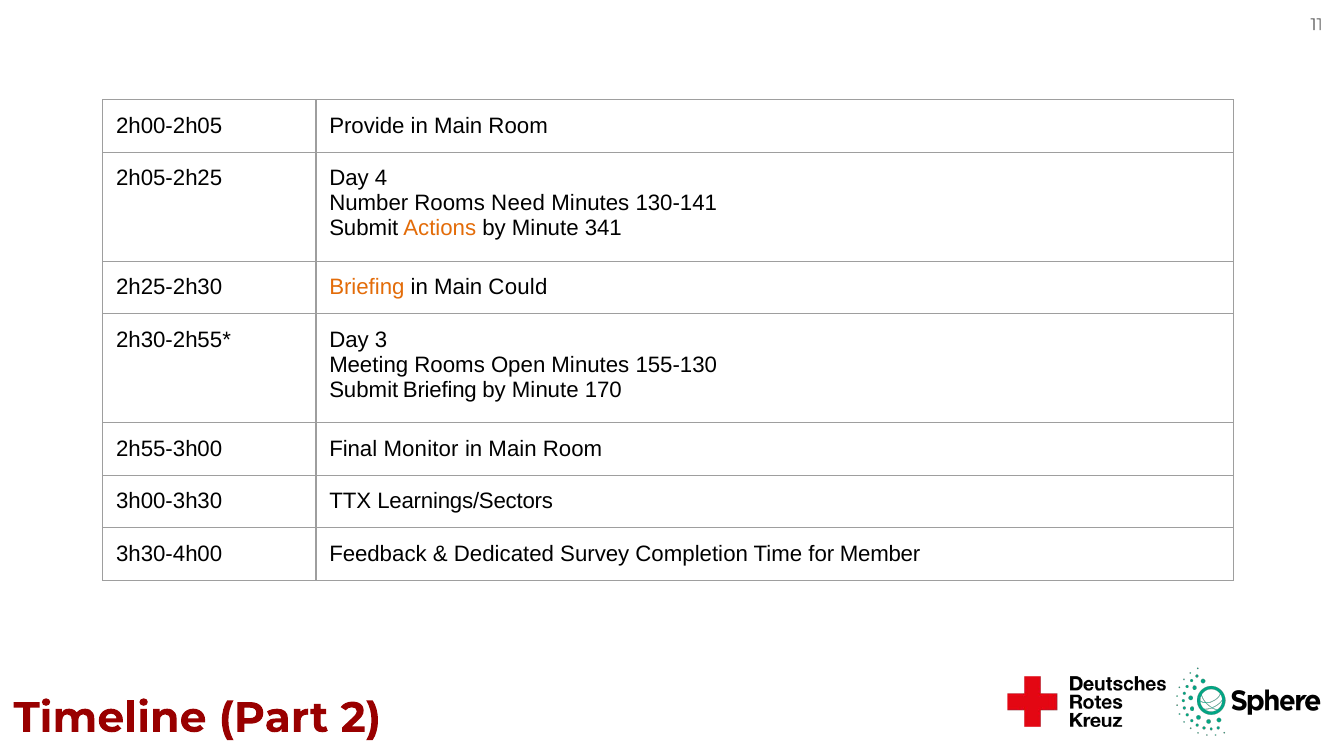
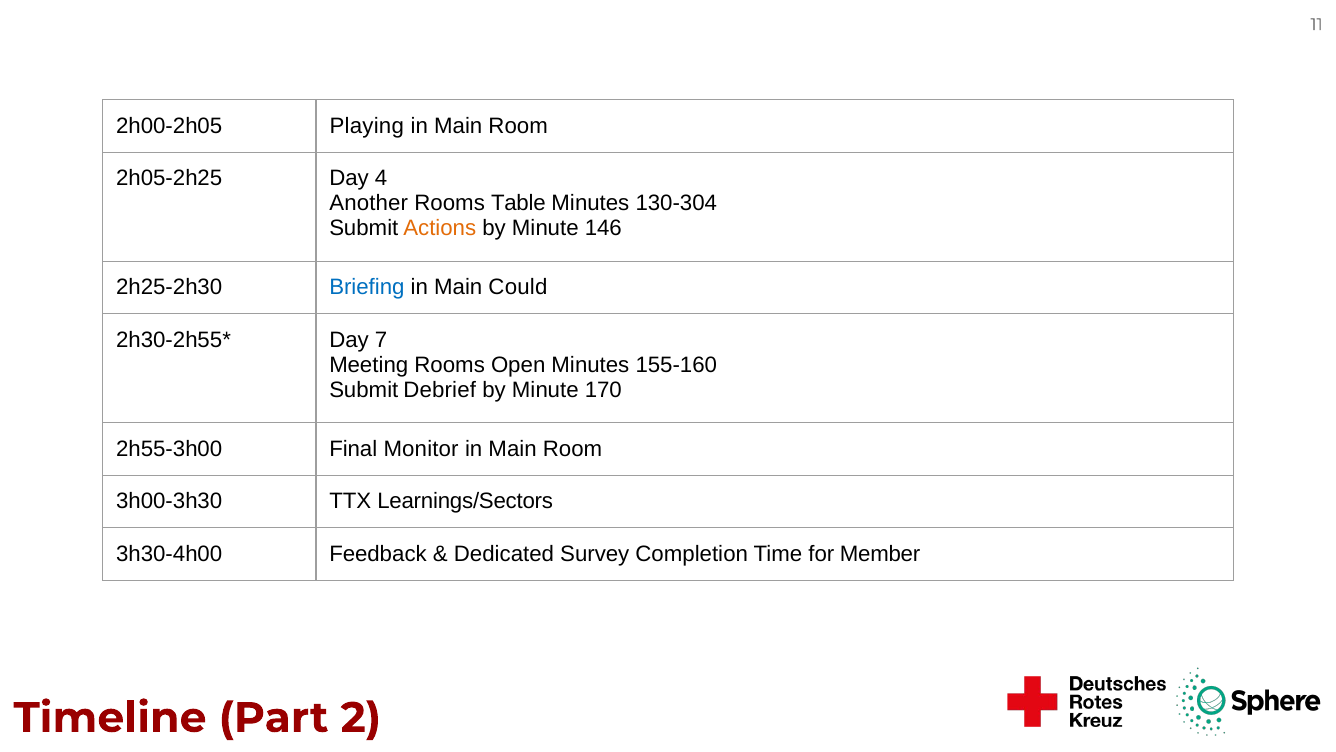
Provide: Provide -> Playing
Number: Number -> Another
Need: Need -> Table
130-141: 130-141 -> 130-304
341: 341 -> 146
Briefing at (367, 287) colour: orange -> blue
3: 3 -> 7
155-130: 155-130 -> 155-160
Submit Briefing: Briefing -> Debrief
